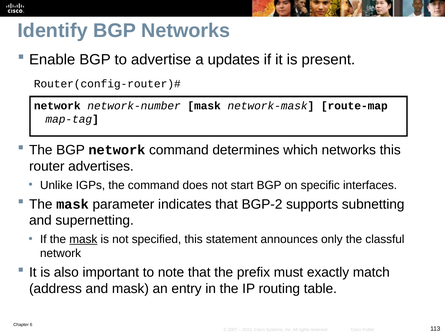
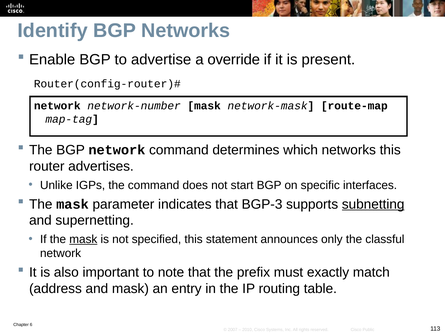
updates: updates -> override
BGP-2: BGP-2 -> BGP-3
subnetting underline: none -> present
